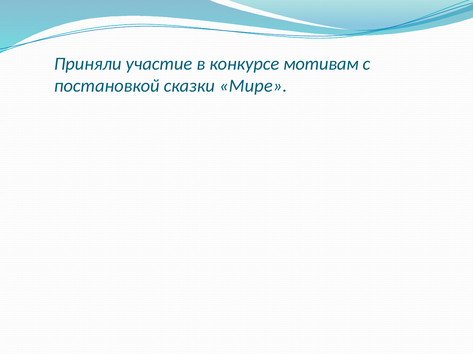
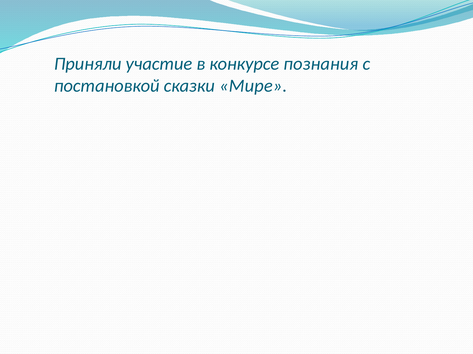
мотивам: мотивам -> познания
